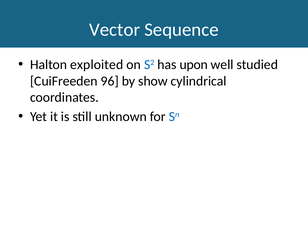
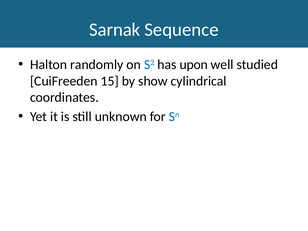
Vector: Vector -> Sarnak
exploited: exploited -> randomly
96: 96 -> 15
